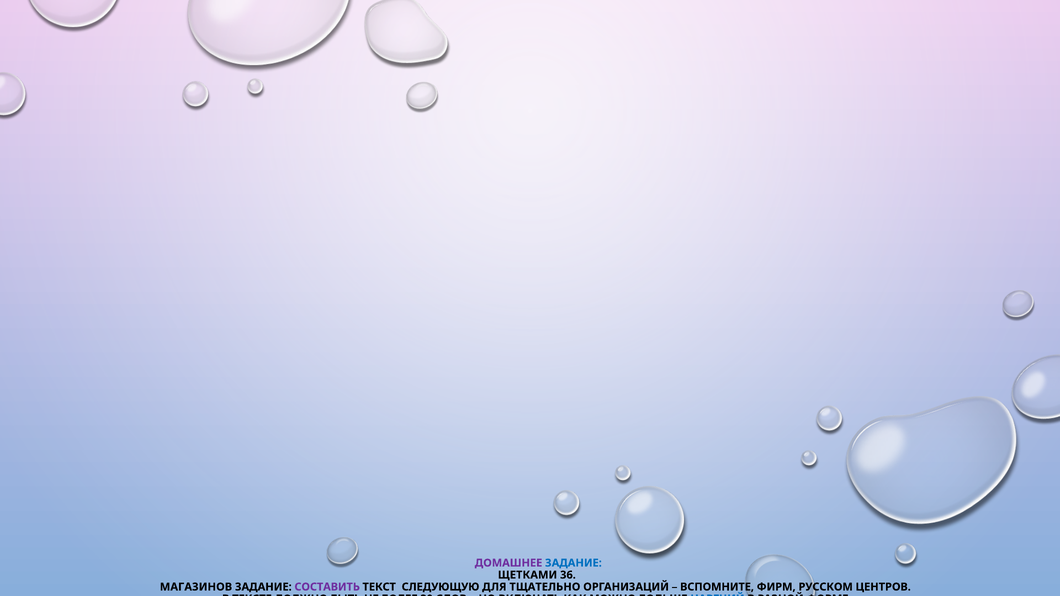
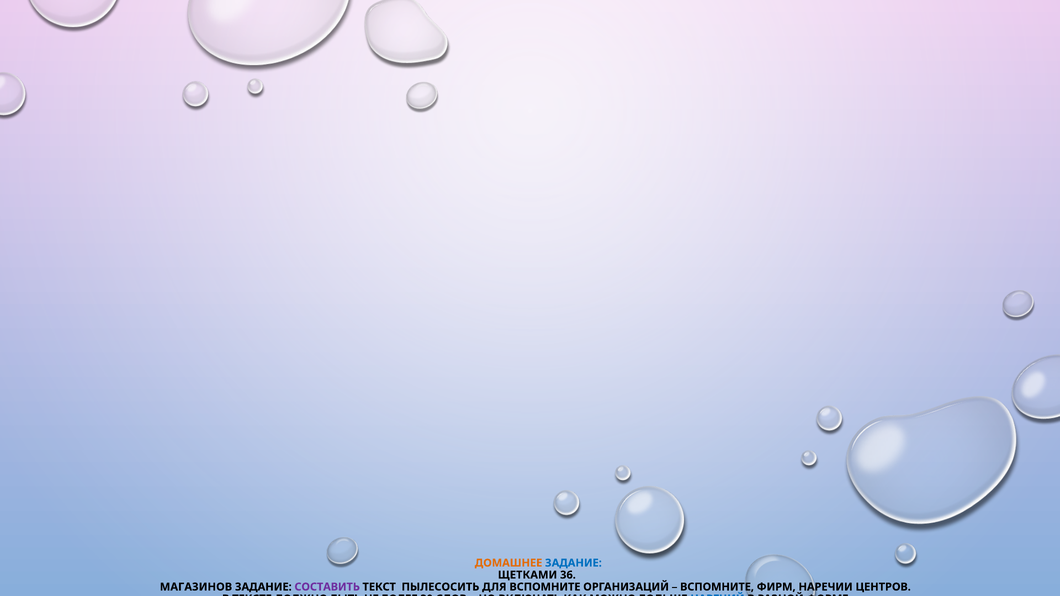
ДОМАШНЕЕ colour: purple -> orange
СЛЕДУЮЩУЮ: СЛЕДУЮЩУЮ -> ПЫЛЕСОСИТЬ
ДЛЯ ТЩАТЕЛЬНО: ТЩАТЕЛЬНО -> ВСПОМНИТЕ
РУССКОМ: РУССКОМ -> НАРЕЧИИ
